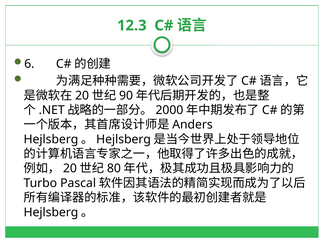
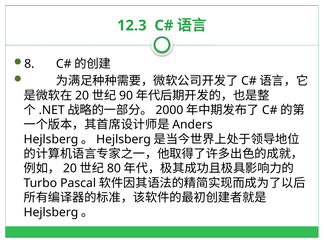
6: 6 -> 8
